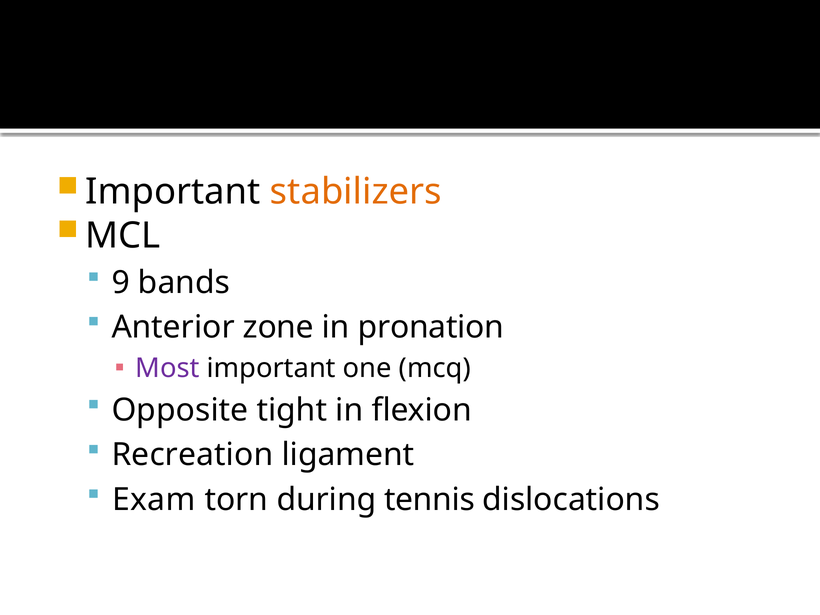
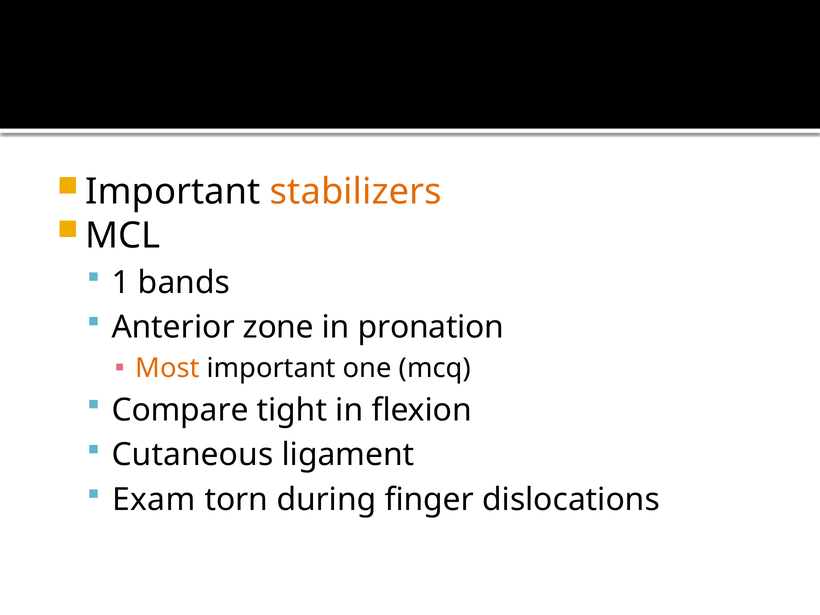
9: 9 -> 1
Most colour: purple -> orange
Opposite: Opposite -> Compare
Recreation: Recreation -> Cutaneous
tennis: tennis -> finger
